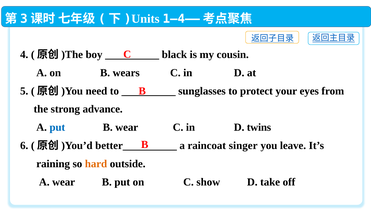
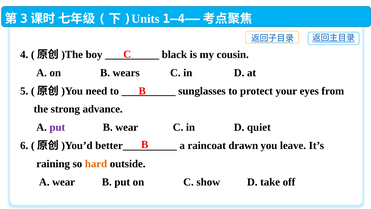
put at (57, 127) colour: blue -> purple
twins: twins -> quiet
singer: singer -> drawn
